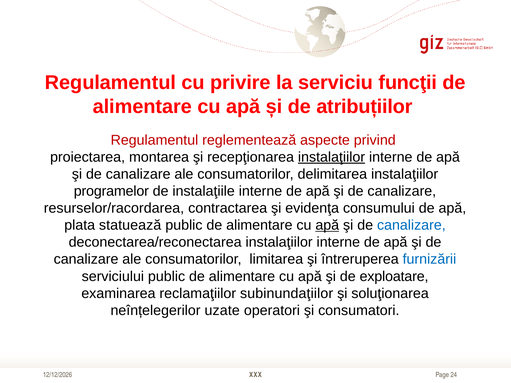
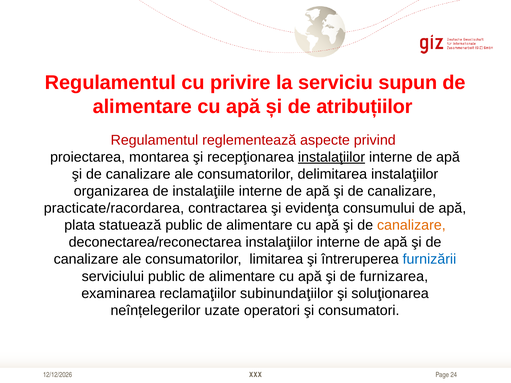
funcţii: funcţii -> supun
programelor: programelor -> organizarea
resurselor/racordarea: resurselor/racordarea -> practicate/racordarea
apă at (327, 225) underline: present -> none
canalizare at (411, 225) colour: blue -> orange
exploatare: exploatare -> furnizarea
